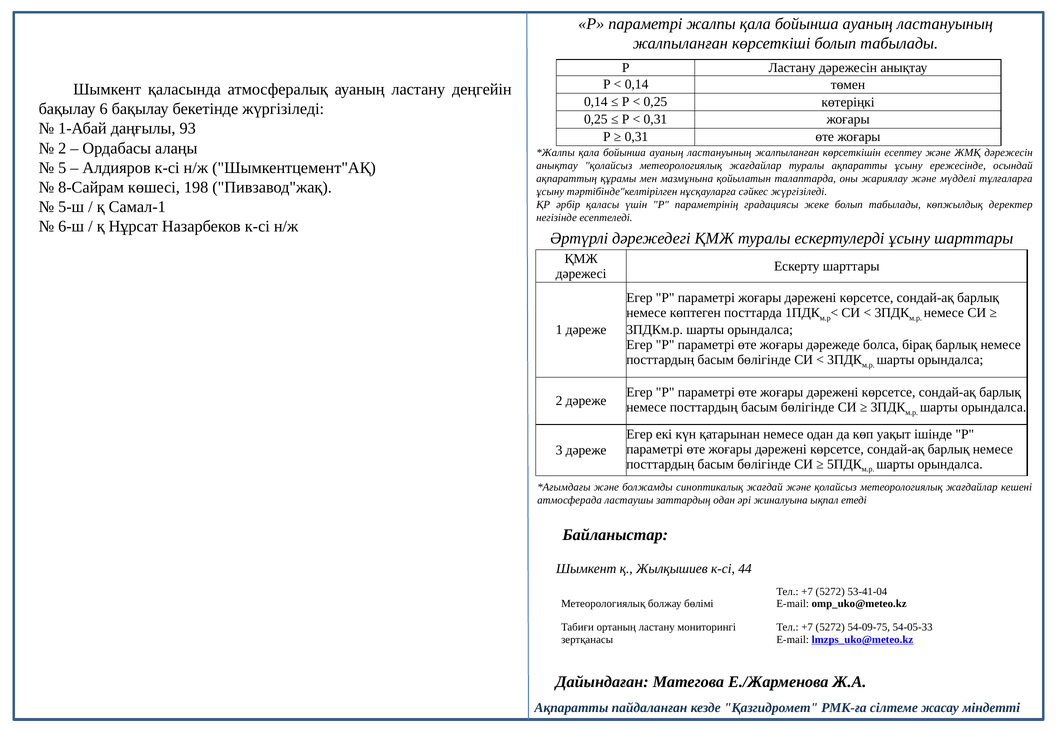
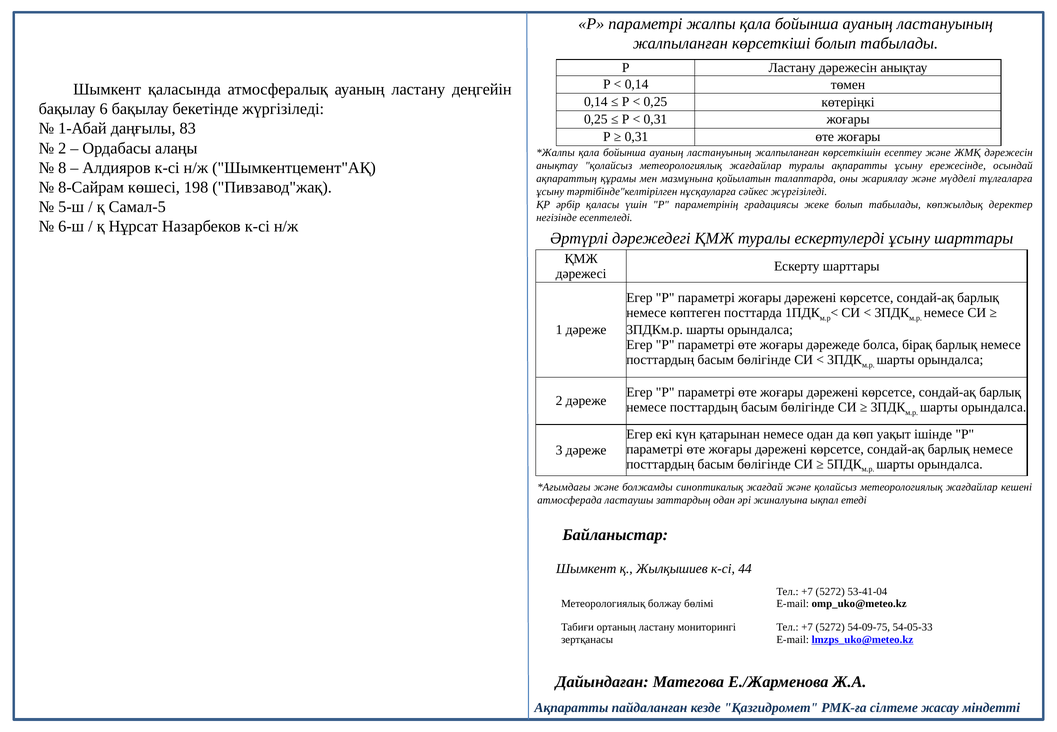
93: 93 -> 83
5: 5 -> 8
Самал-1: Самал-1 -> Самал-5
